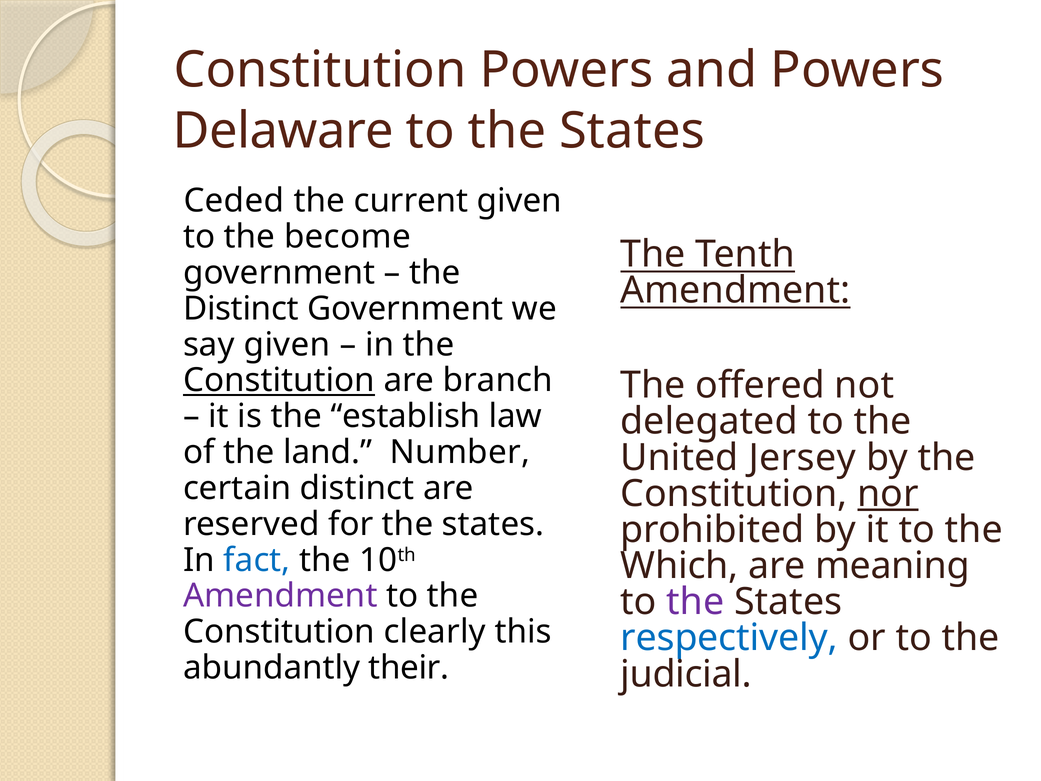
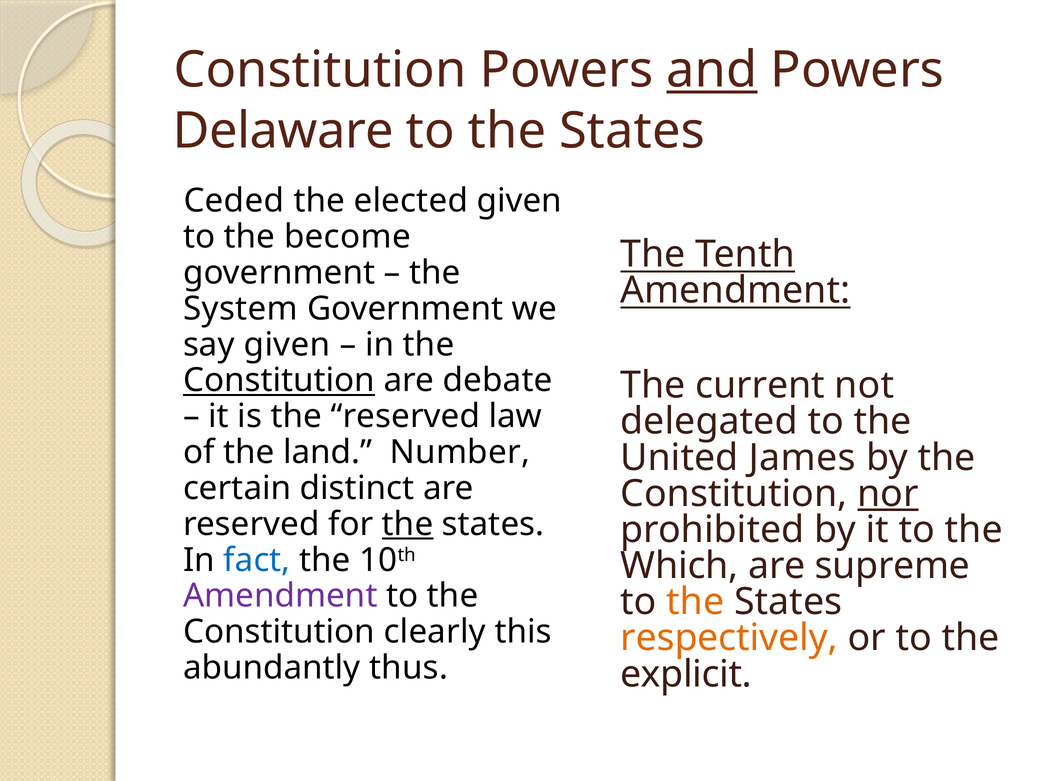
and underline: none -> present
current: current -> elected
Distinct at (241, 309): Distinct -> System
branch: branch -> debate
offered: offered -> current
the establish: establish -> reserved
Jersey: Jersey -> James
the at (408, 524) underline: none -> present
meaning: meaning -> supreme
the at (695, 602) colour: purple -> orange
respectively colour: blue -> orange
their: their -> thus
judicial: judicial -> explicit
